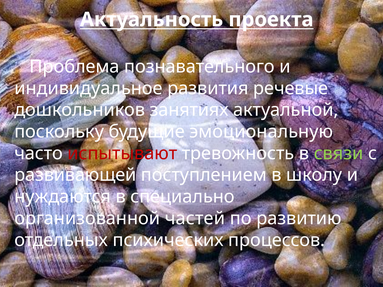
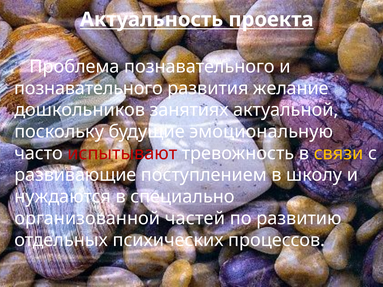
индивидуальное at (88, 88): индивидуальное -> познавательного
речевые: речевые -> желание
связи colour: light green -> yellow
развивающей: развивающей -> развивающие
